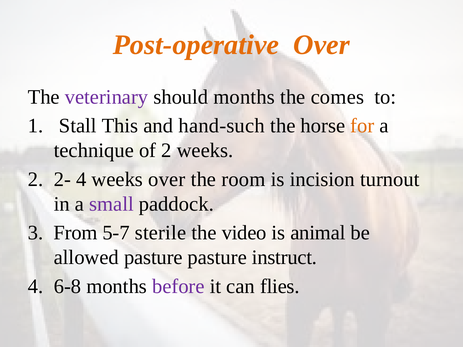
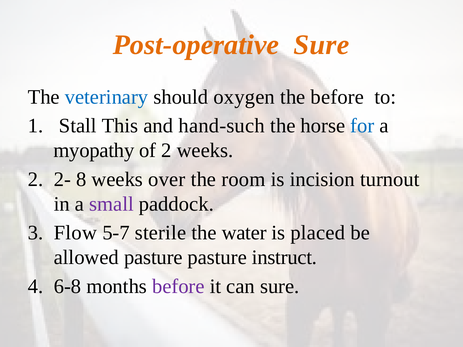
Post-operative Over: Over -> Sure
veterinary colour: purple -> blue
should months: months -> oxygen
the comes: comes -> before
for colour: orange -> blue
technique: technique -> myopathy
2- 4: 4 -> 8
From: From -> Flow
video: video -> water
animal: animal -> placed
can flies: flies -> sure
